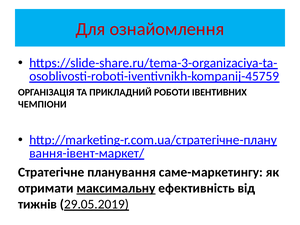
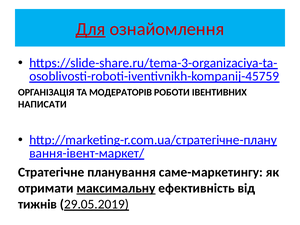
Для underline: none -> present
ПРИКЛАДНИЙ: ПРИКЛАДНИЙ -> МОДЕРАТОРІВ
ЧЕМПІОНИ: ЧЕМПІОНИ -> НАПИСАТИ
